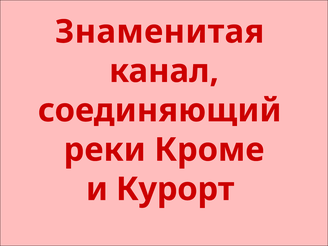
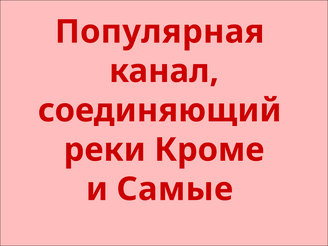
Знаменитая: Знаменитая -> Популярная
Курорт: Курорт -> Самые
